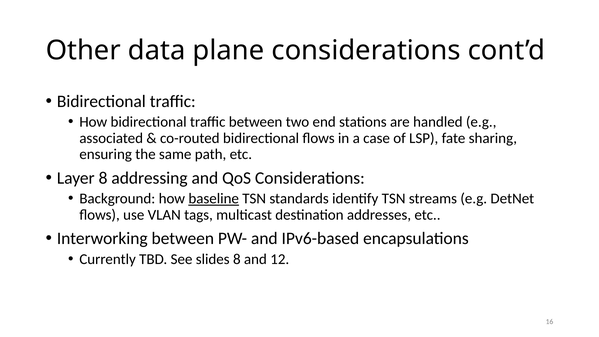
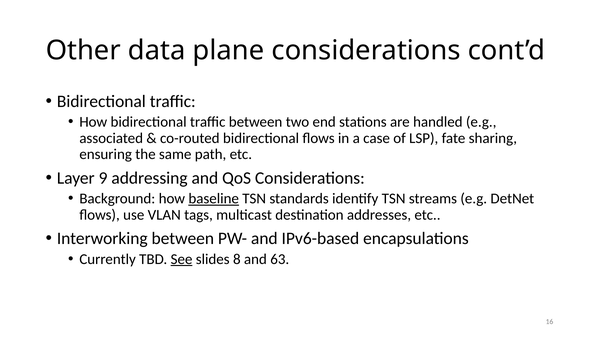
Layer 8: 8 -> 9
See underline: none -> present
12: 12 -> 63
